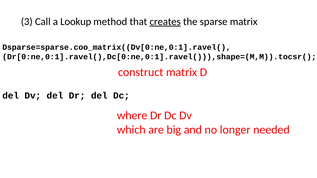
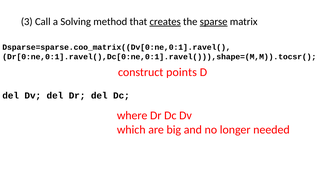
Lookup: Lookup -> Solving
sparse underline: none -> present
construct matrix: matrix -> points
